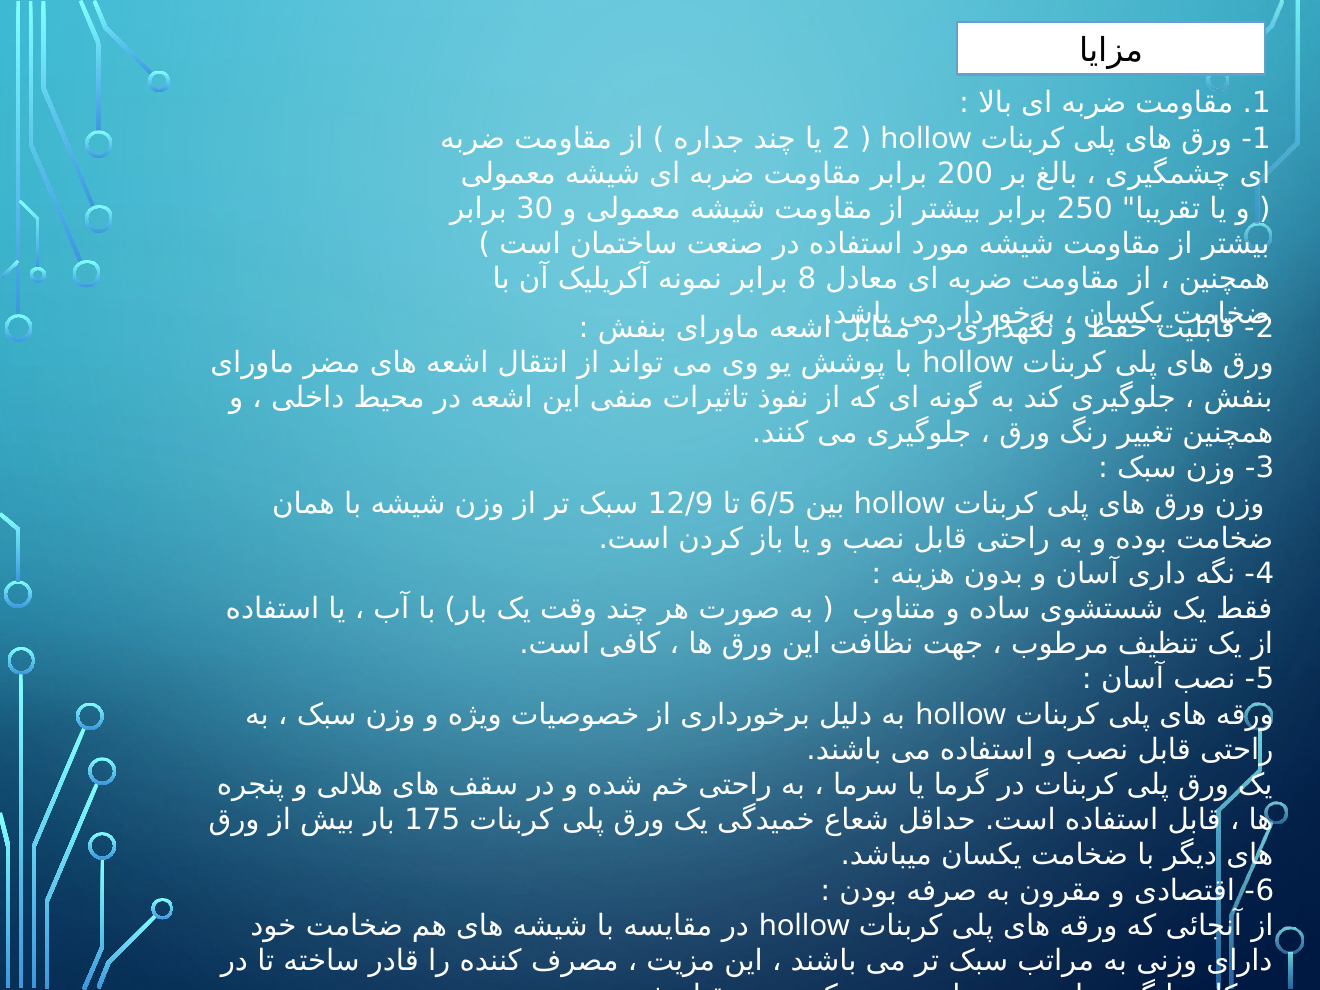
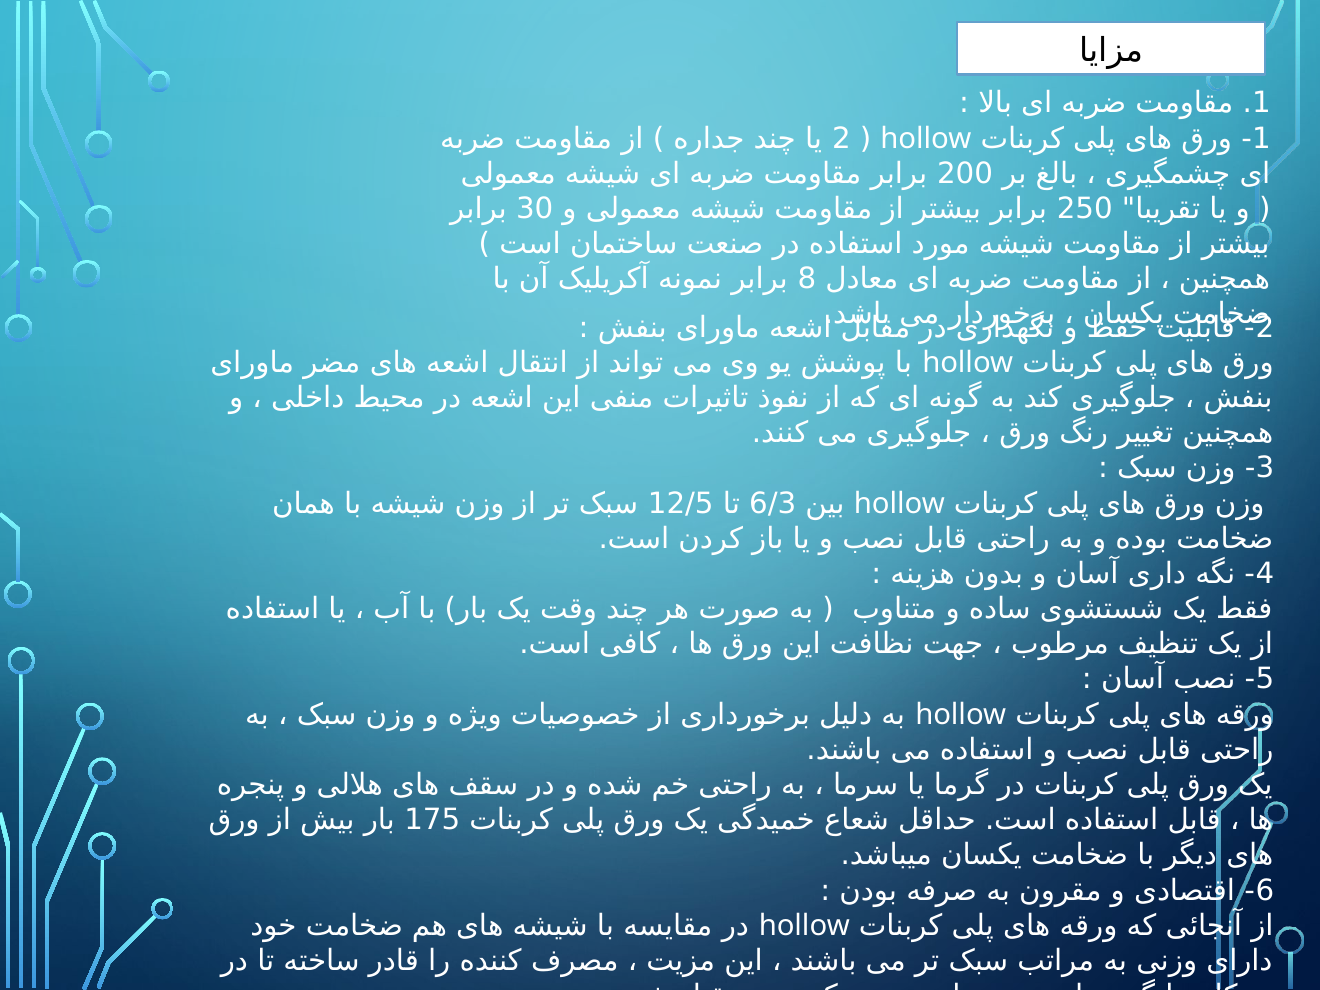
12/9: 12/9 -> 12/5
6/5: 6/5 -> 6/3
